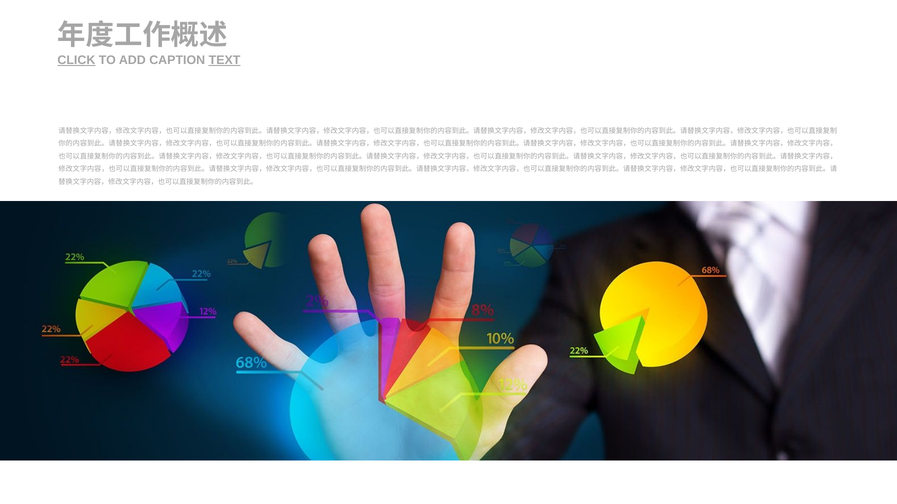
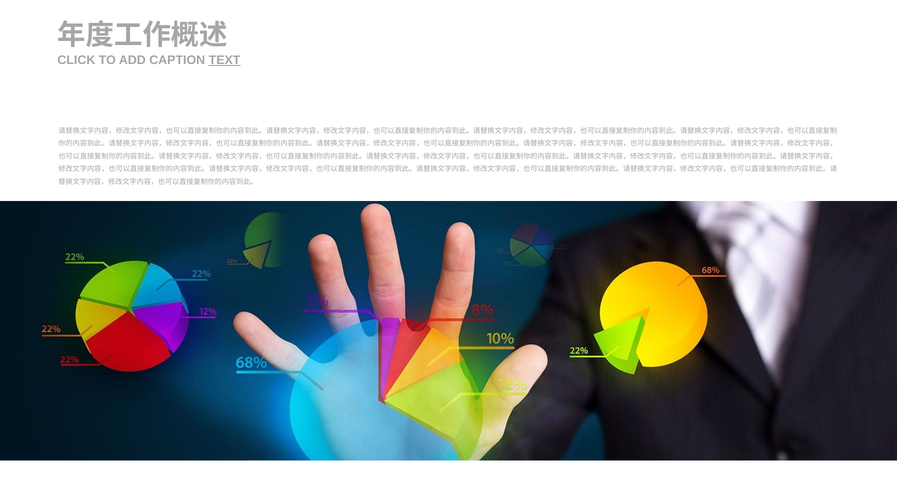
CLICK underline: present -> none
